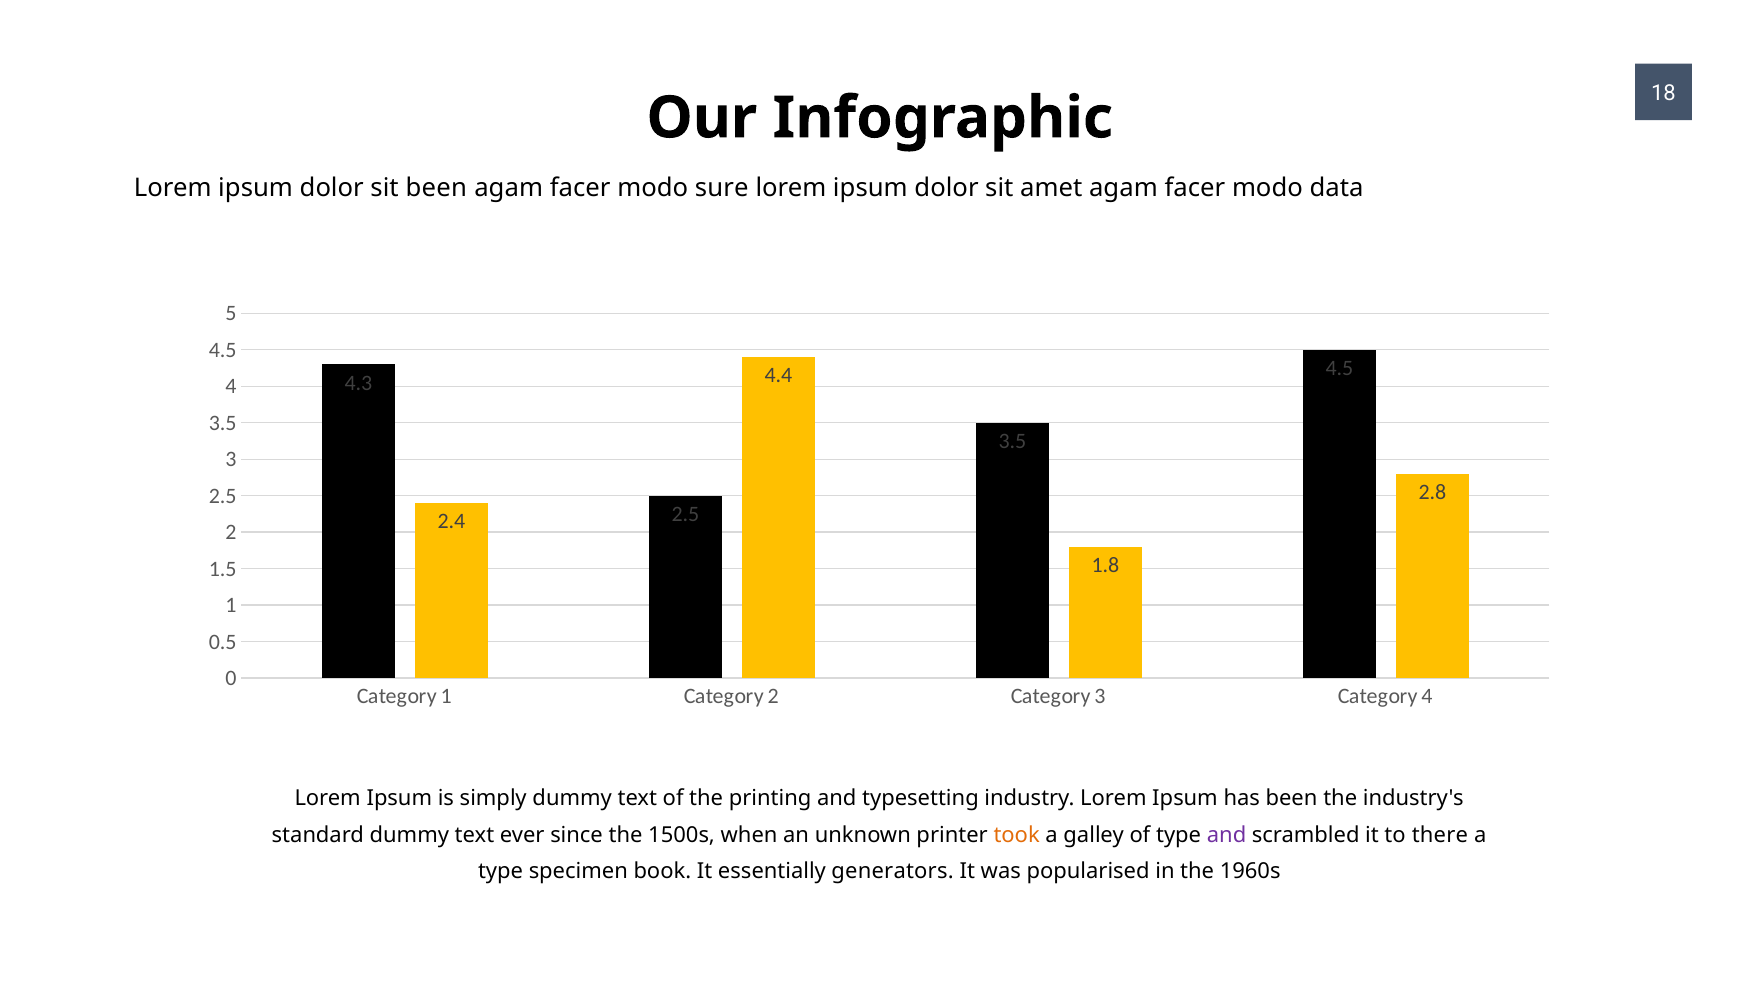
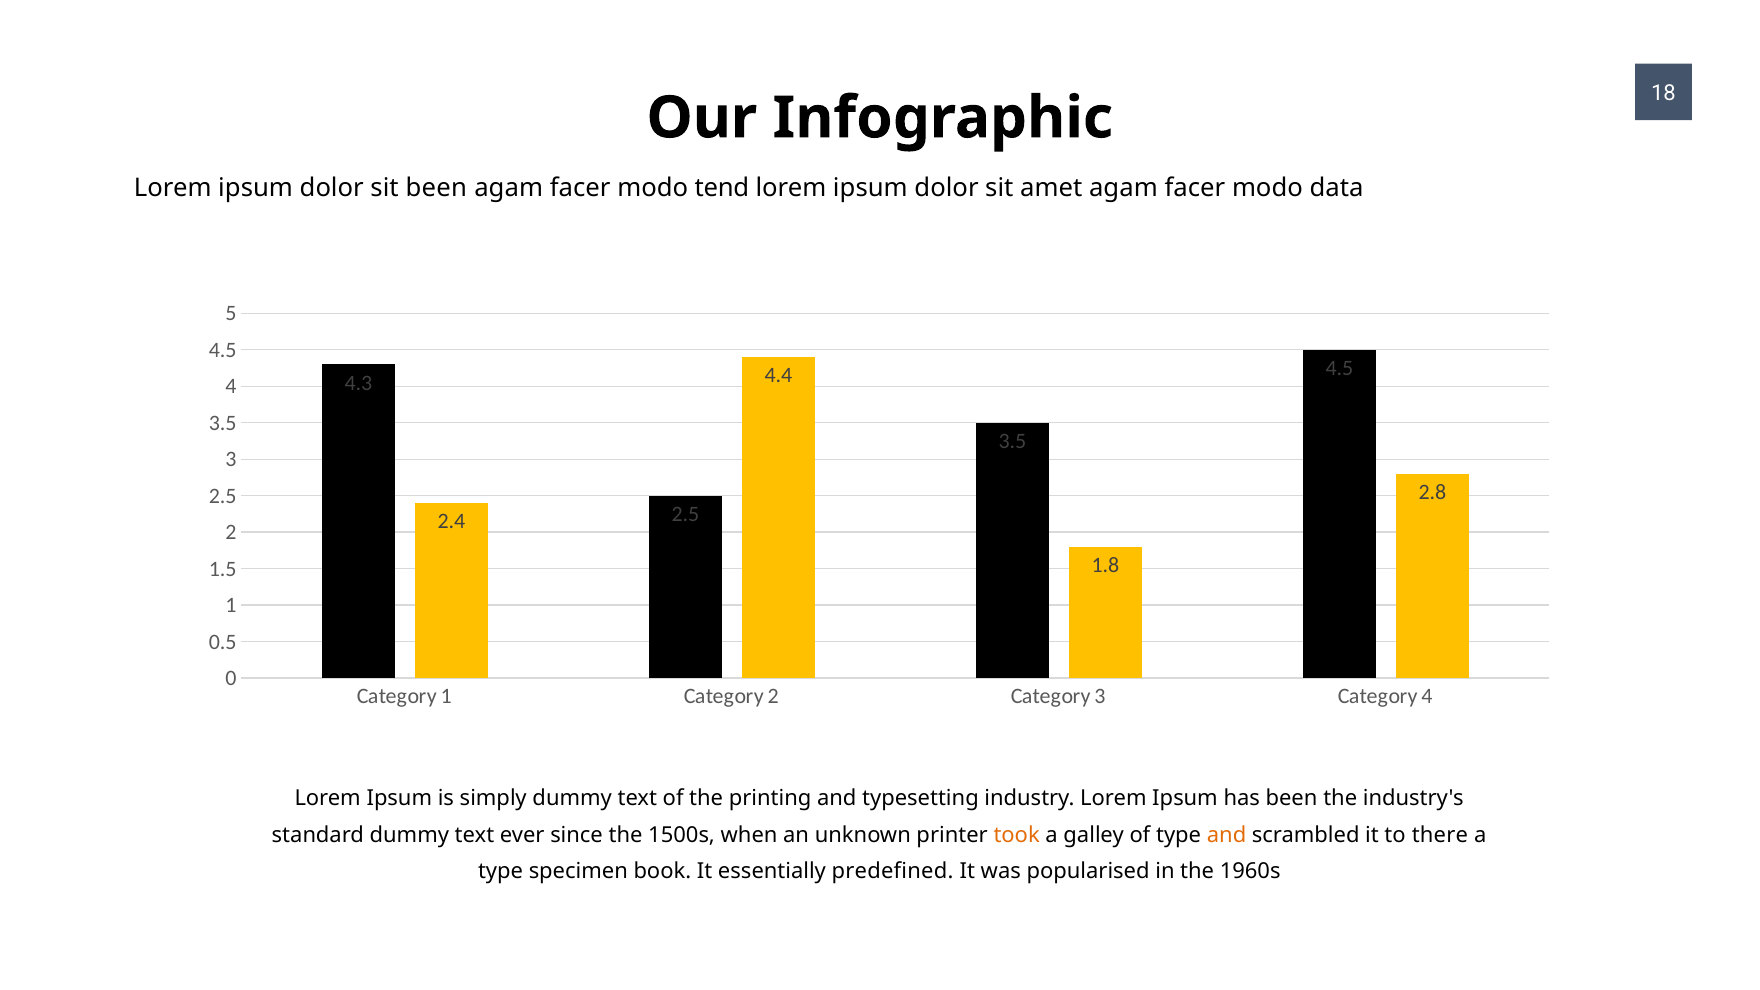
sure: sure -> tend
and at (1227, 835) colour: purple -> orange
generators: generators -> predefined
